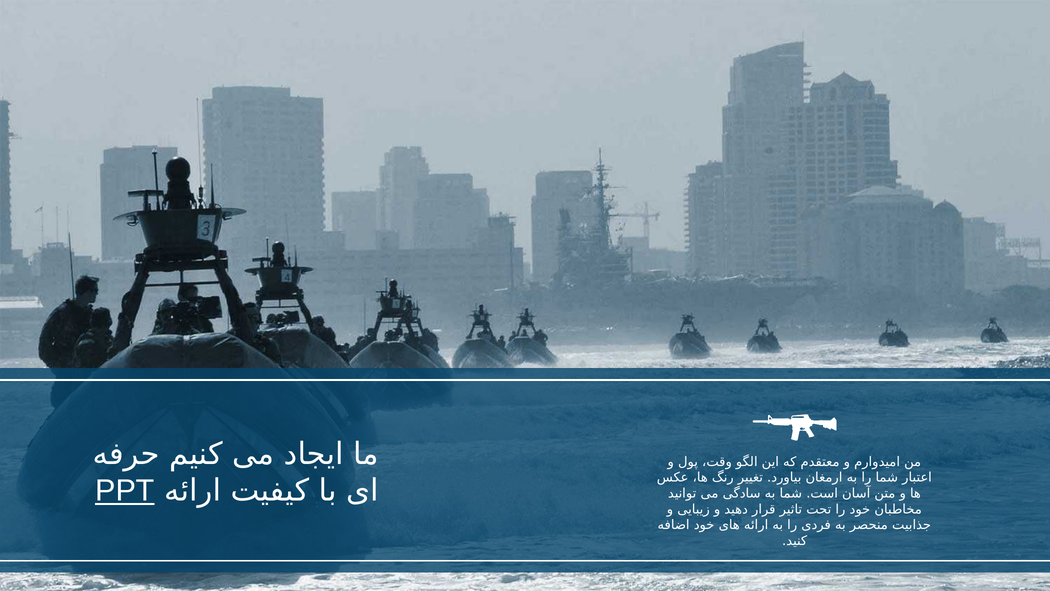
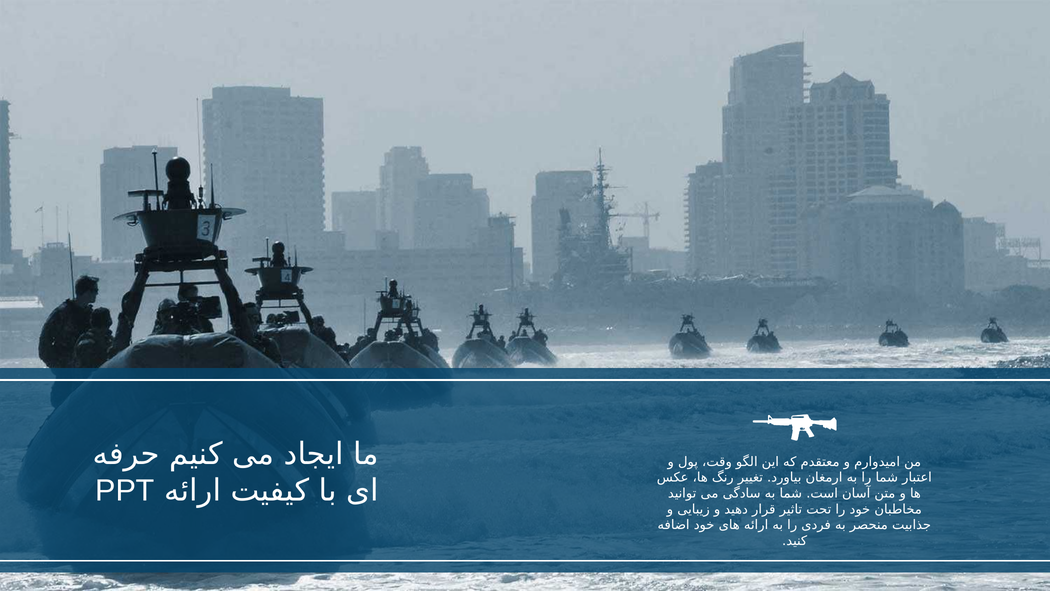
PPT underline: present -> none
